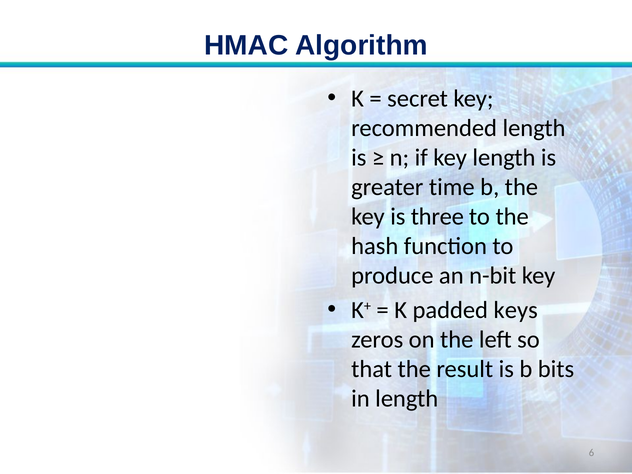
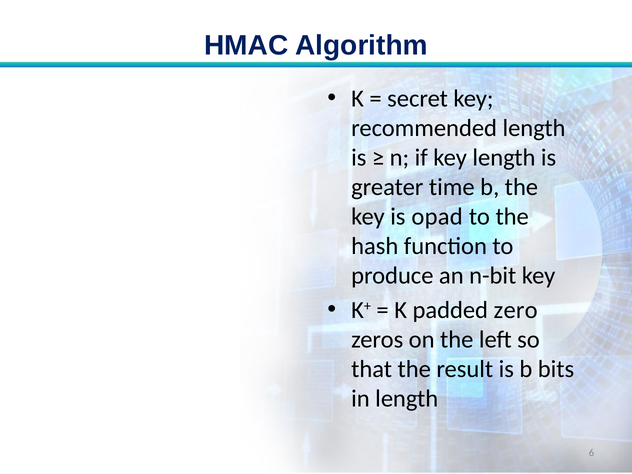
three: three -> opad
keys: keys -> zero
